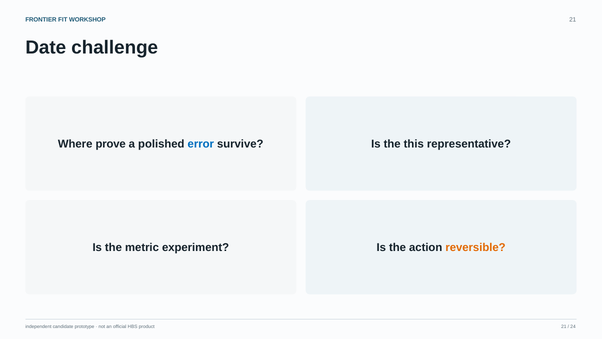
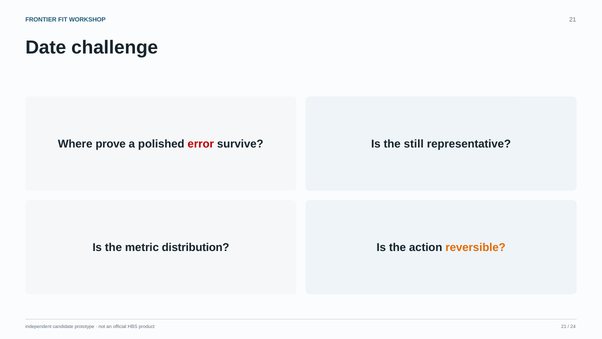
error colour: blue -> red
this: this -> still
experiment: experiment -> distribution
